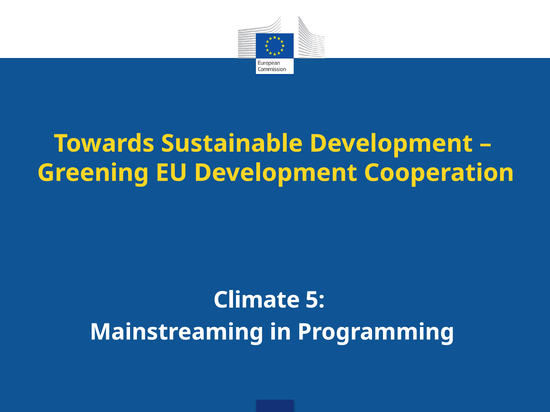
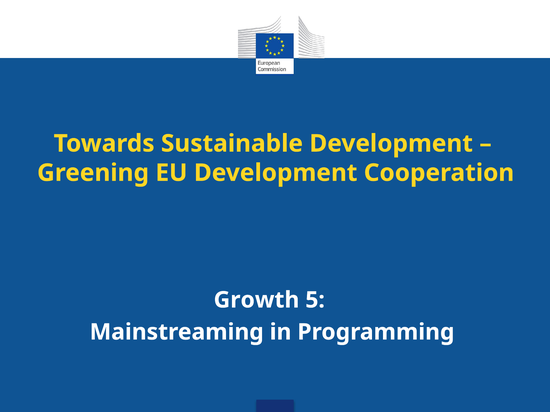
Climate: Climate -> Growth
